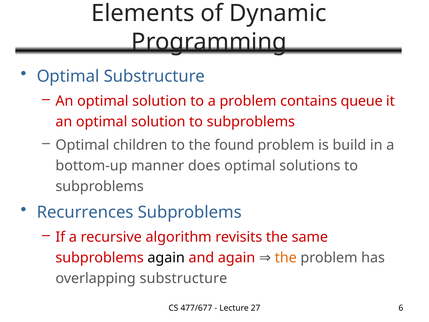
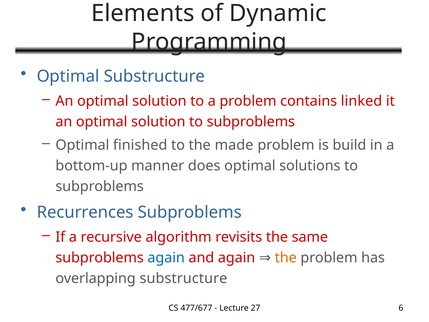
queue: queue -> linked
children: children -> finished
found: found -> made
again at (166, 258) colour: black -> blue
